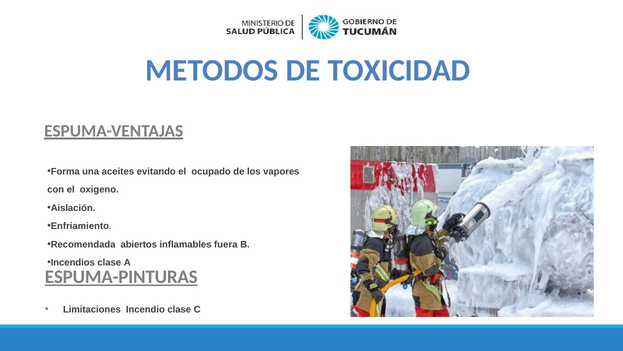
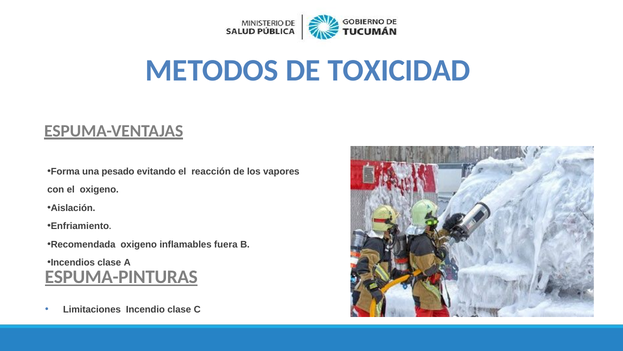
aceites: aceites -> pesado
ocupado: ocupado -> reacción
Recomendada abiertos: abiertos -> oxigeno
